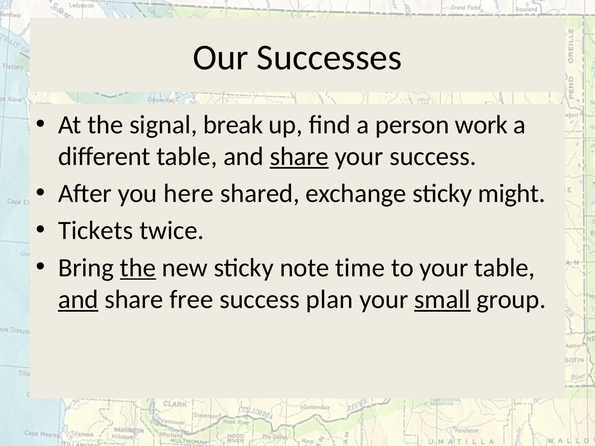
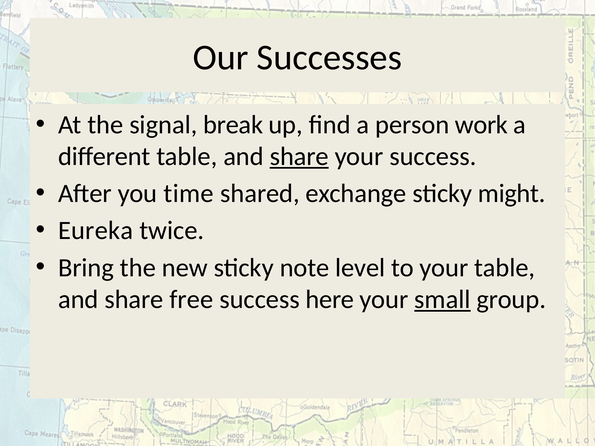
here: here -> time
Tickets: Tickets -> Eureka
the at (138, 268) underline: present -> none
time: time -> level
and at (78, 300) underline: present -> none
plan: plan -> here
